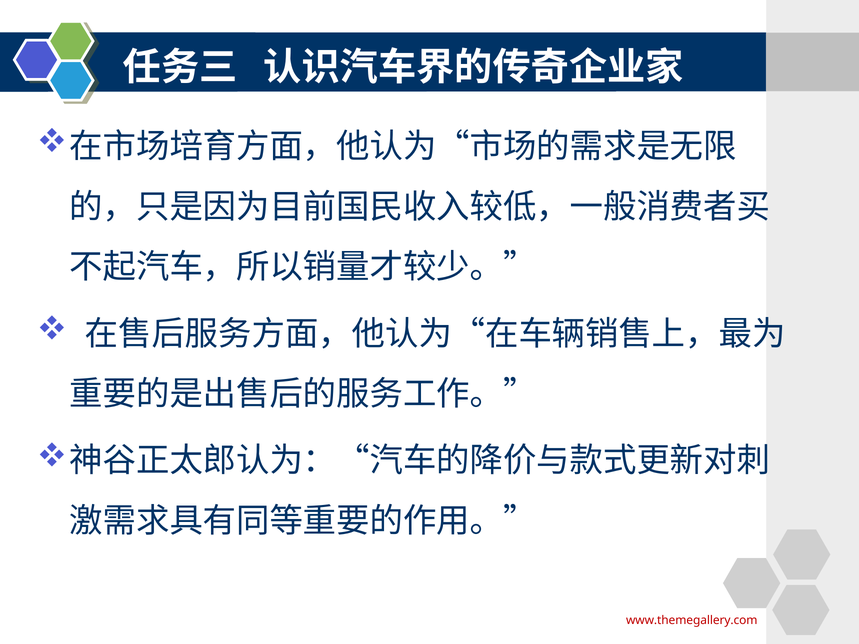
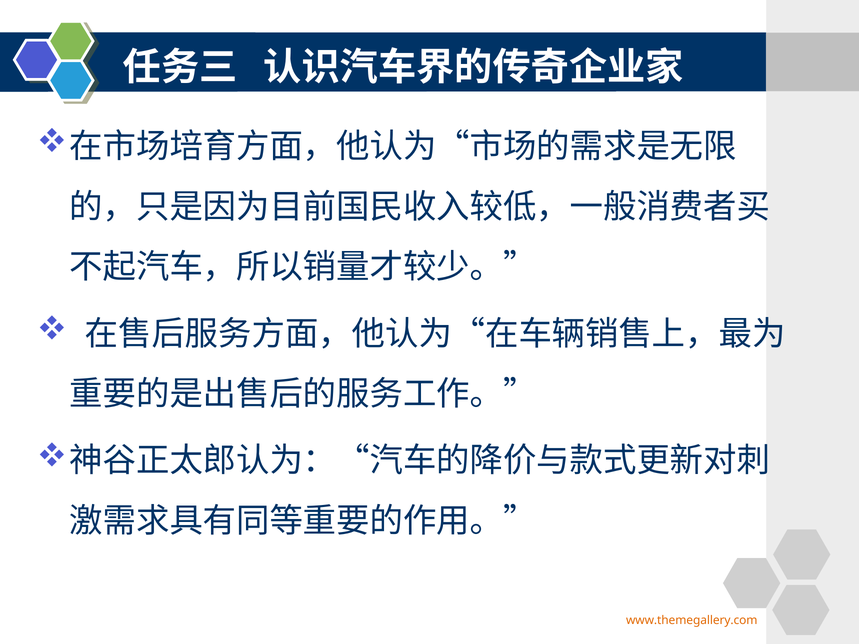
www.themegallery.com colour: red -> orange
